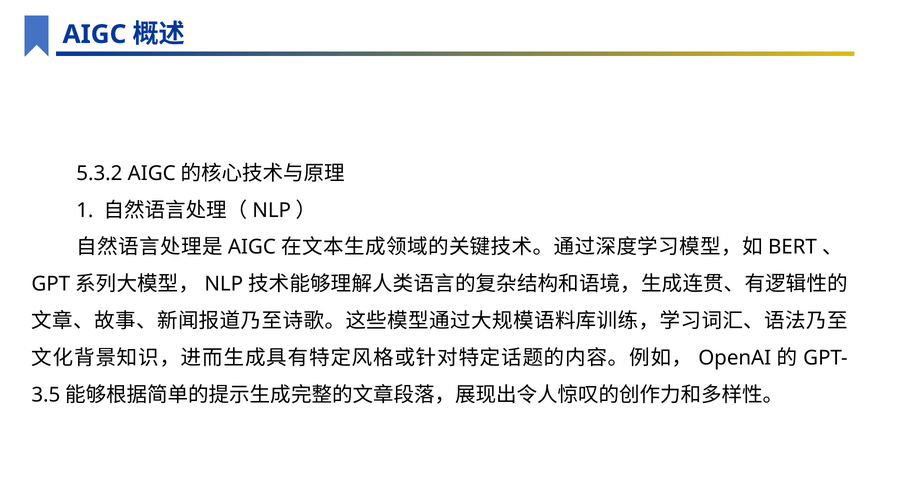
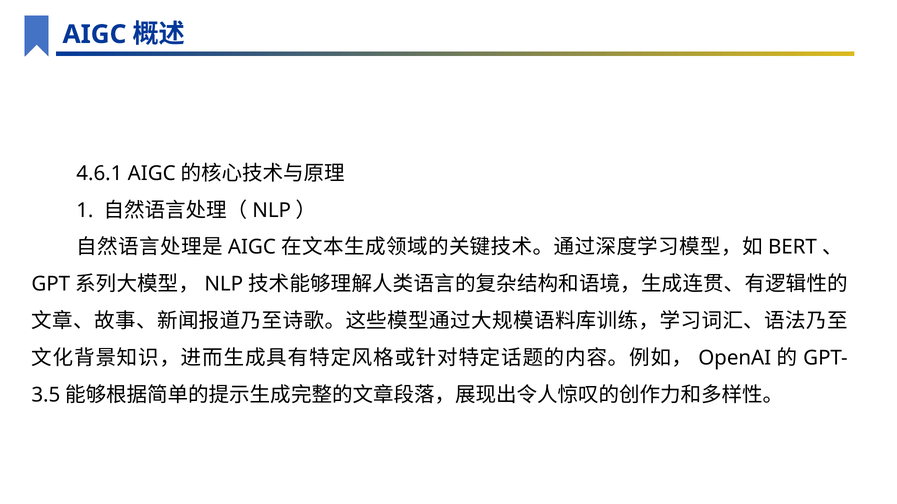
5.3.2: 5.3.2 -> 4.6.1
